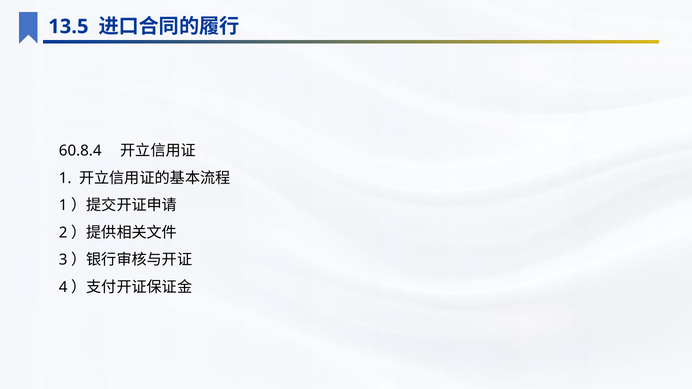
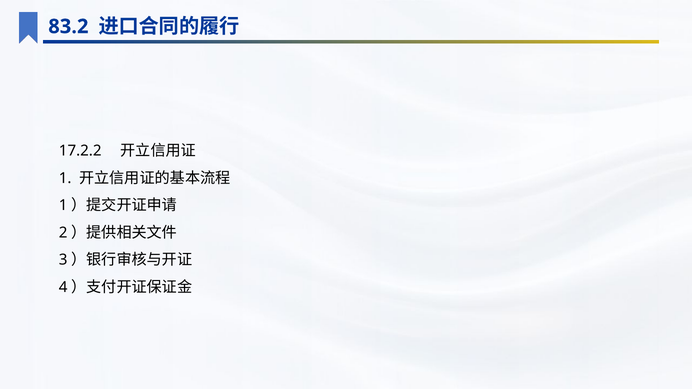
13.5: 13.5 -> 83.2
60.8.4: 60.8.4 -> 17.2.2
